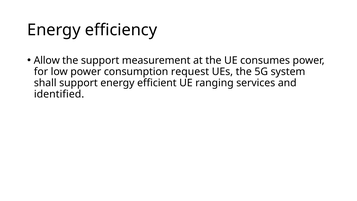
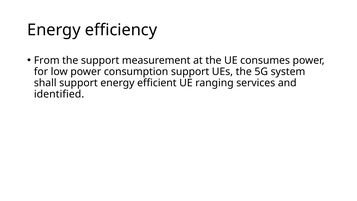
Allow: Allow -> From
consumption request: request -> support
